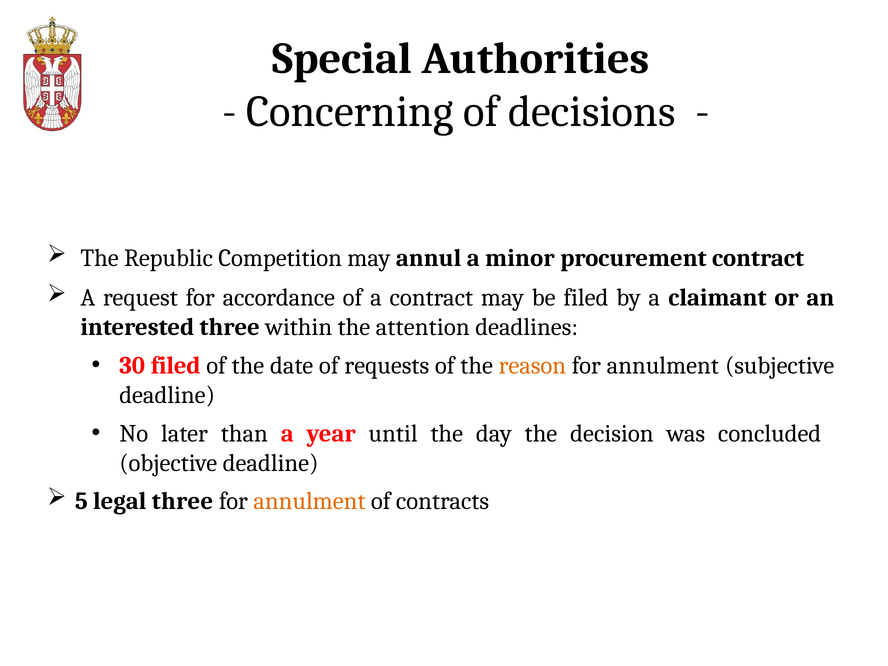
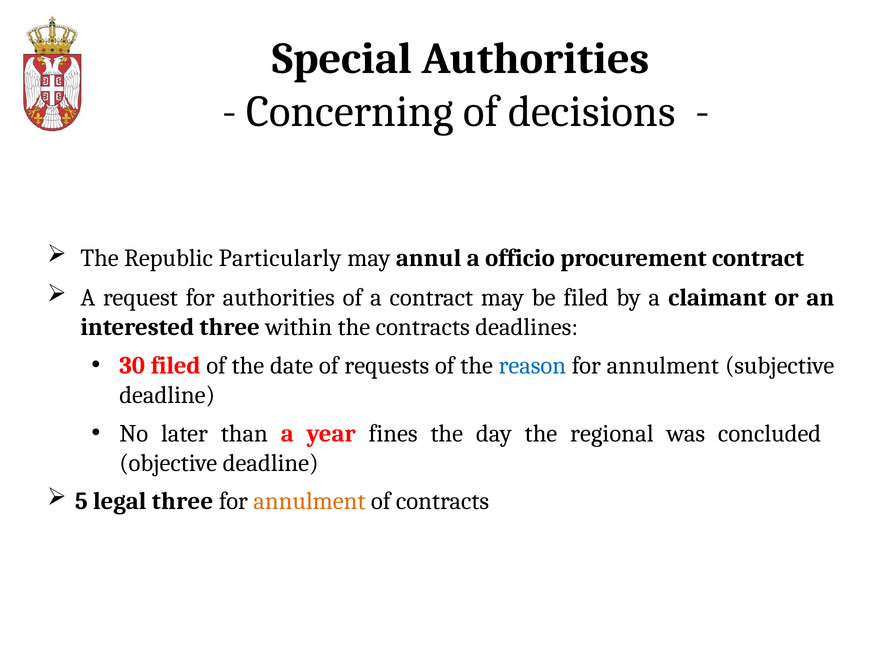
Competition: Competition -> Particularly
minor: minor -> officio
for accordance: accordance -> authorities
the attention: attention -> contracts
reason colour: orange -> blue
until: until -> fines
decision: decision -> regional
